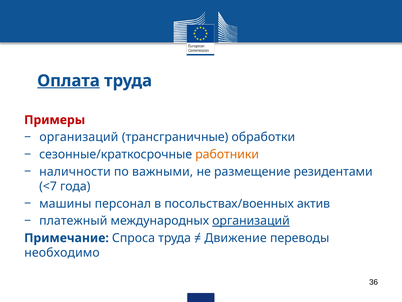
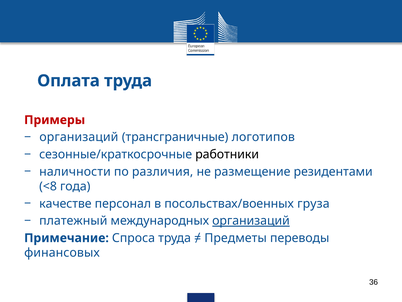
Оплата underline: present -> none
обработки: обработки -> логотипов
работники colour: orange -> black
важными: важными -> различия
<7: <7 -> <8
машины: машины -> качестве
актив: актив -> груза
Движение: Движение -> Предметы
необходимо: необходимо -> финансовых
